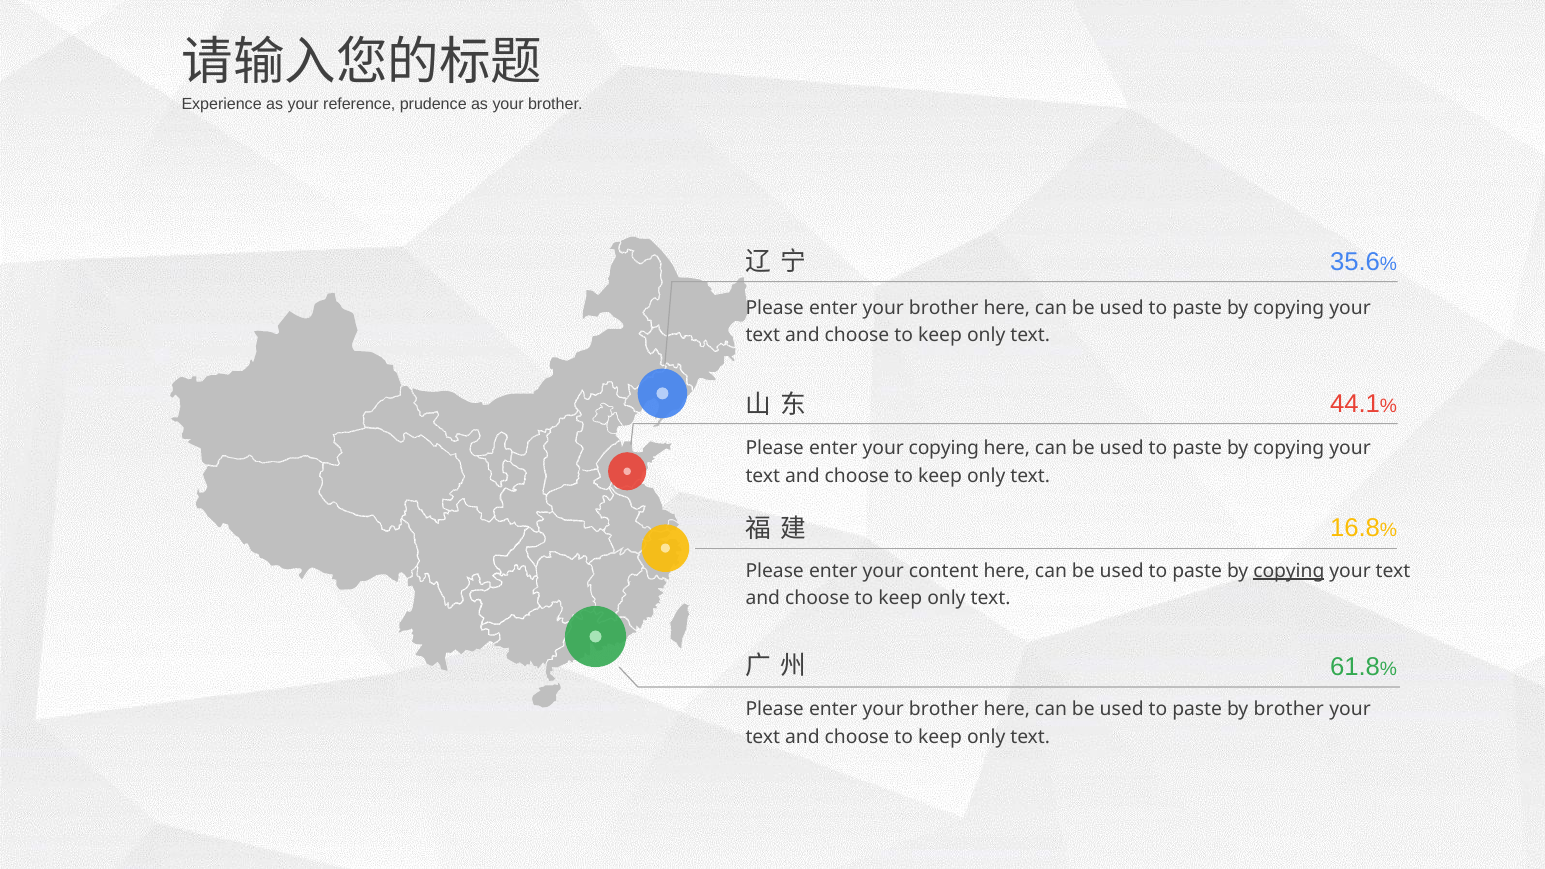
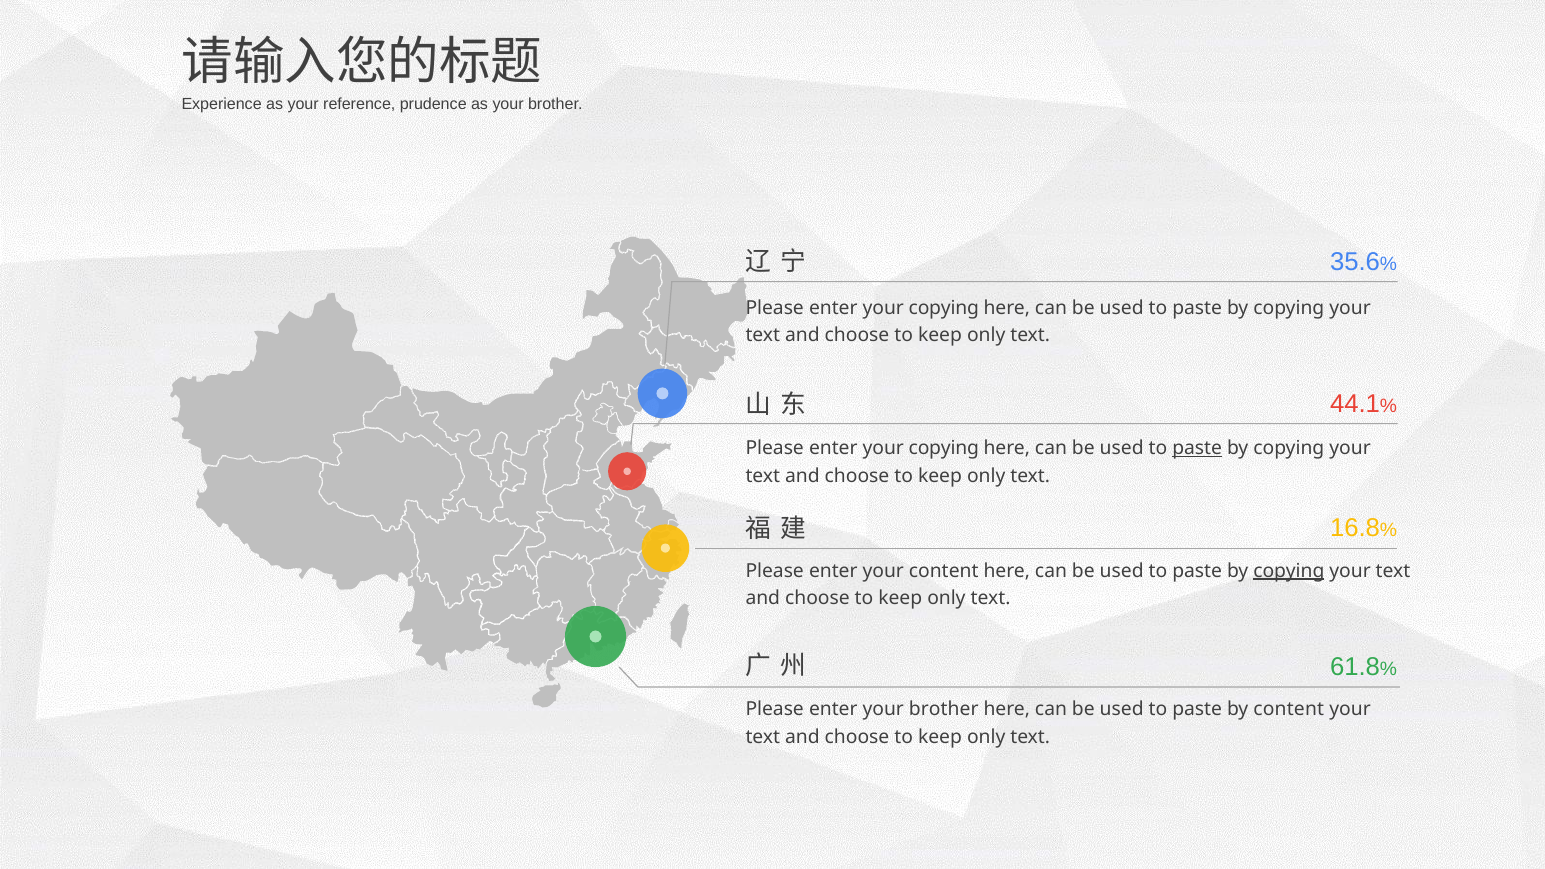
brother at (944, 308): brother -> copying
paste at (1197, 448) underline: none -> present
by brother: brother -> content
